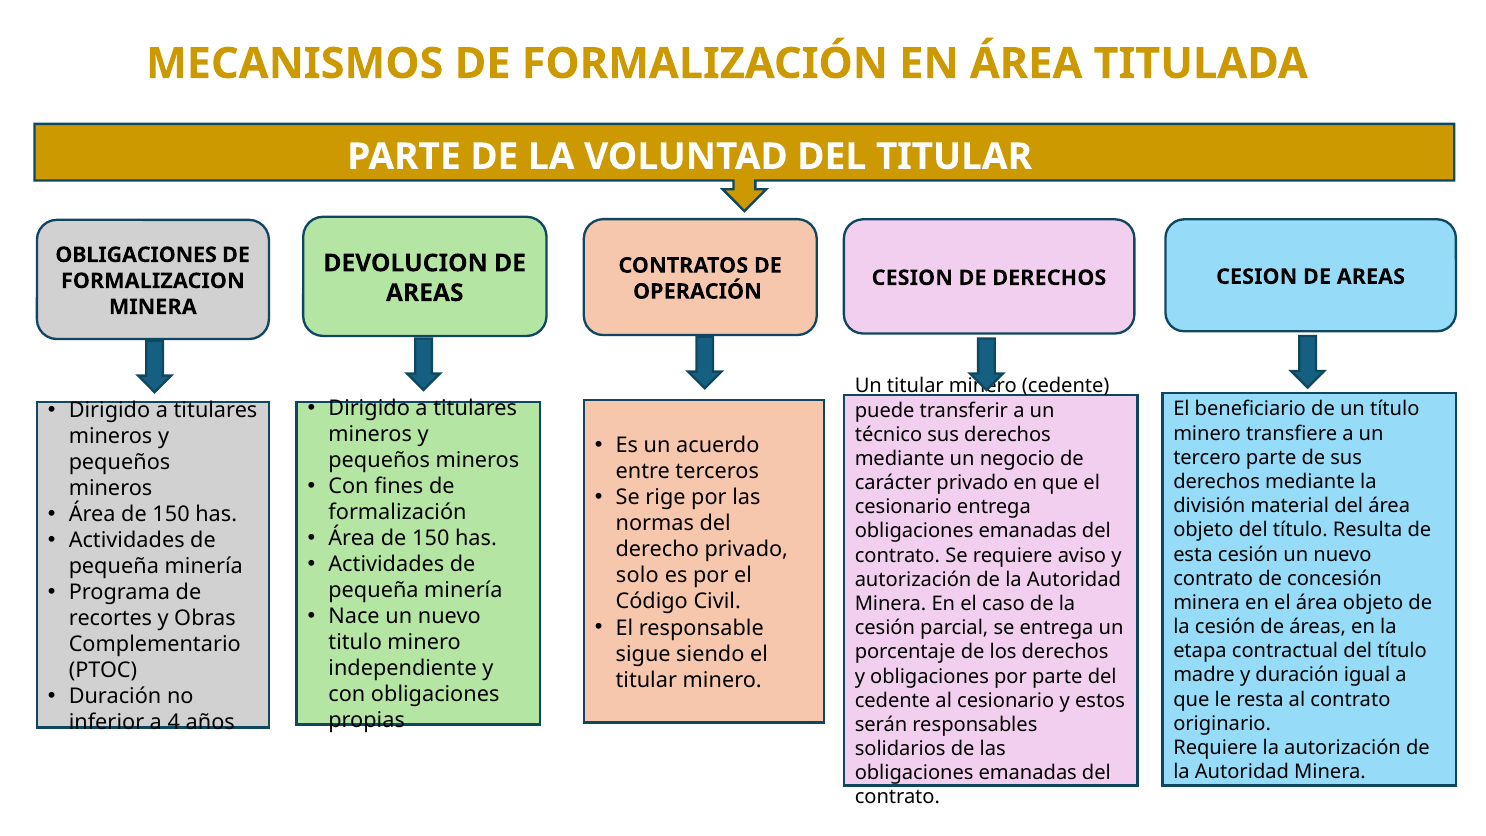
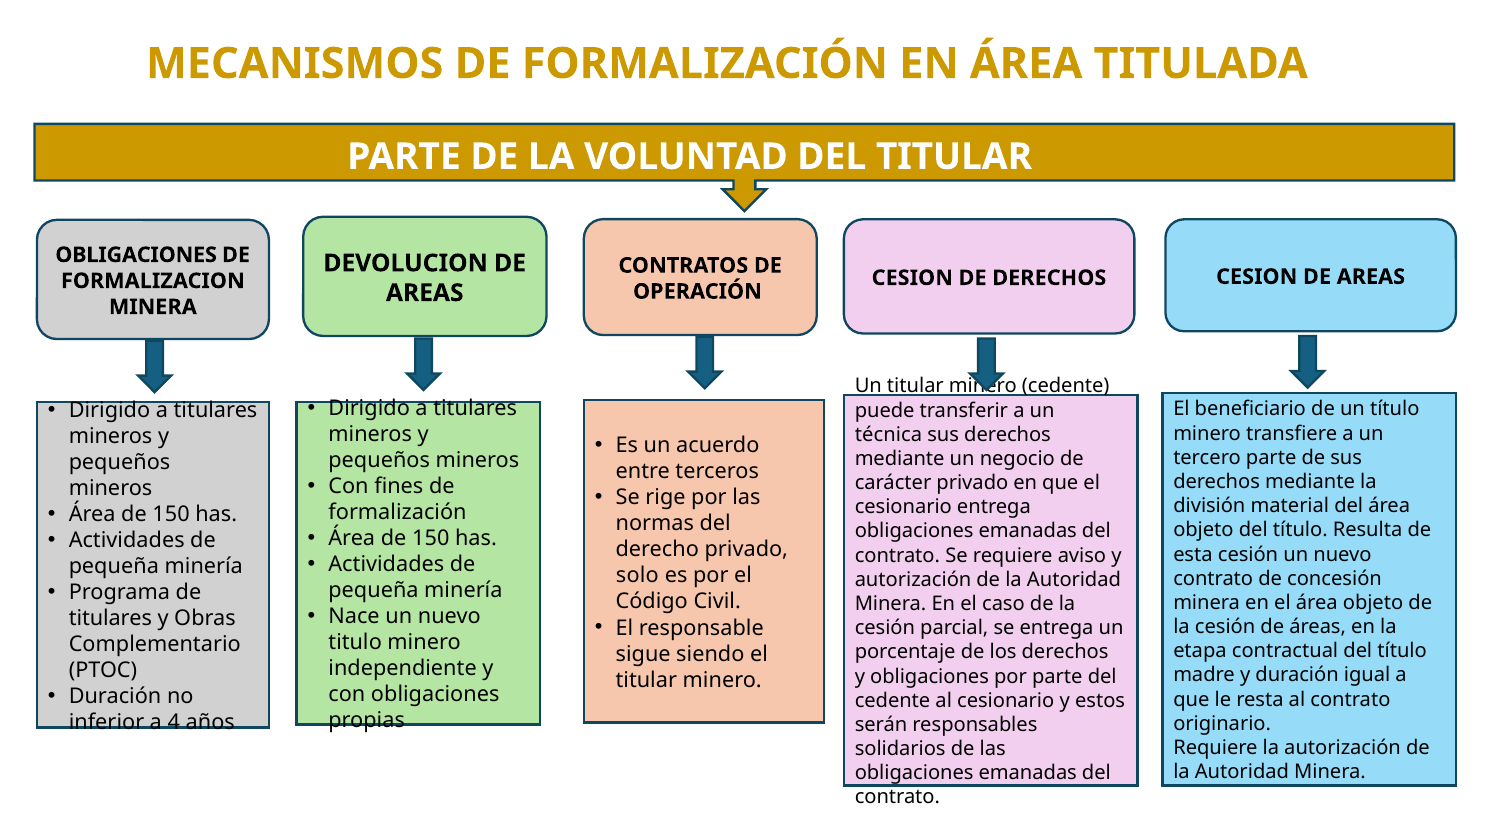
técnico: técnico -> técnica
recortes at (110, 618): recortes -> titulares
